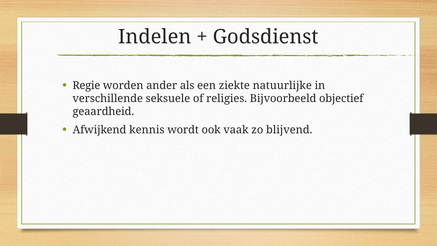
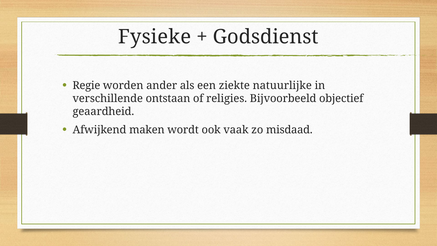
Indelen: Indelen -> Fysieke
seksuele: seksuele -> ontstaan
kennis: kennis -> maken
blijvend: blijvend -> misdaad
